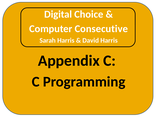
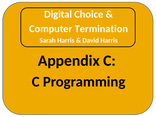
Consecutive: Consecutive -> Termination
